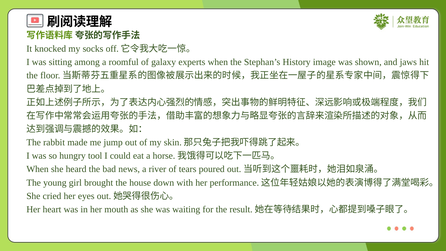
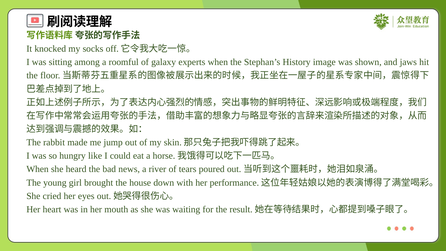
tool: tool -> like
